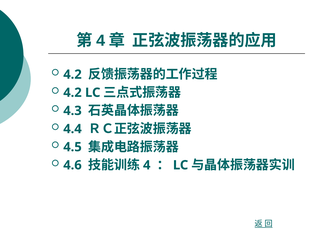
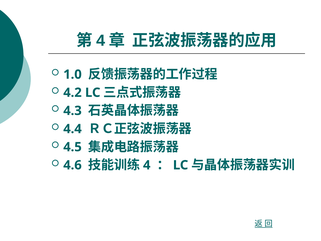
4.2 at (73, 74): 4.2 -> 1.0
